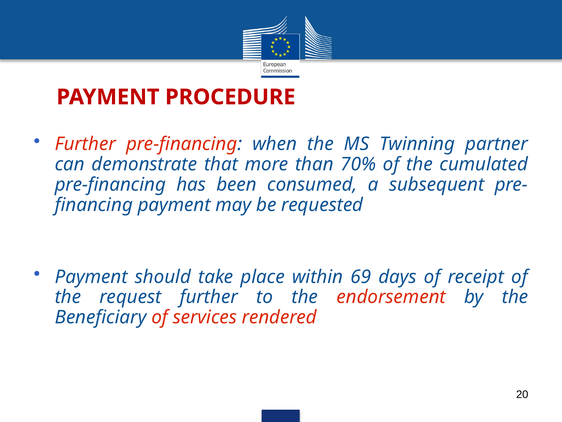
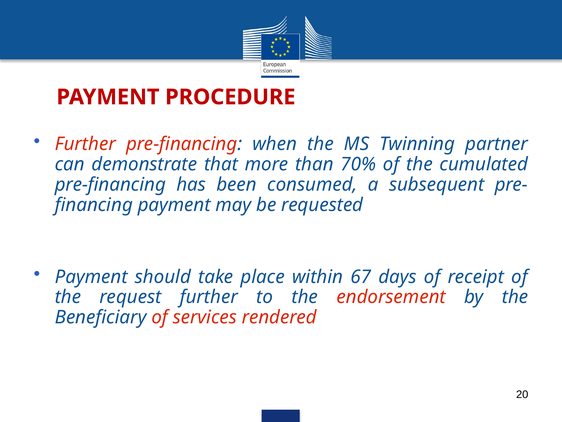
69: 69 -> 67
